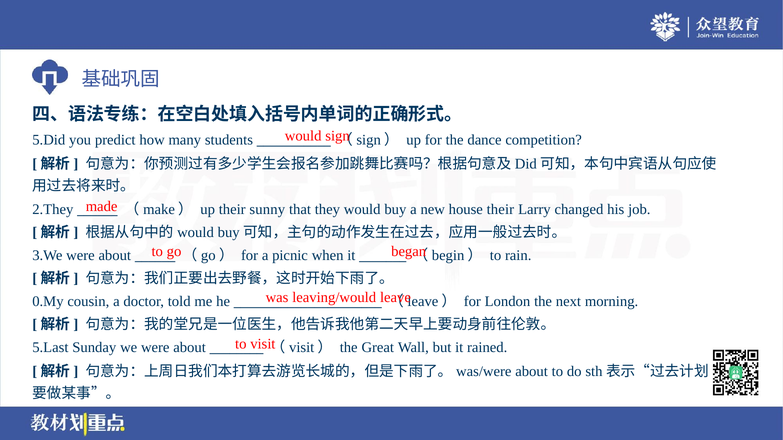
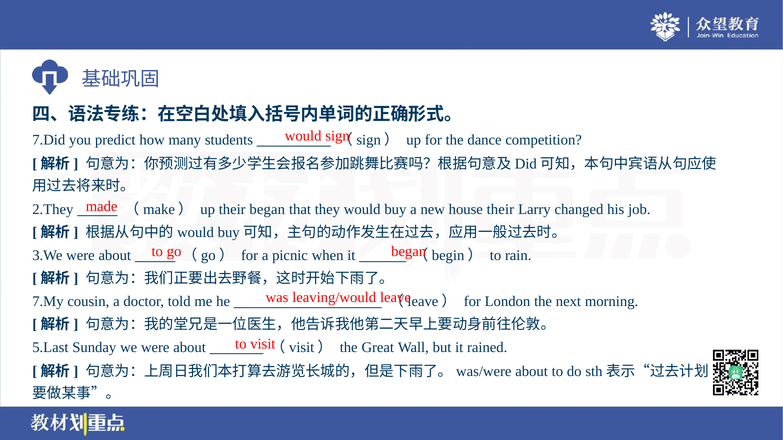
5.Did: 5.Did -> 7.Did
their sunny: sunny -> began
0.My: 0.My -> 7.My
